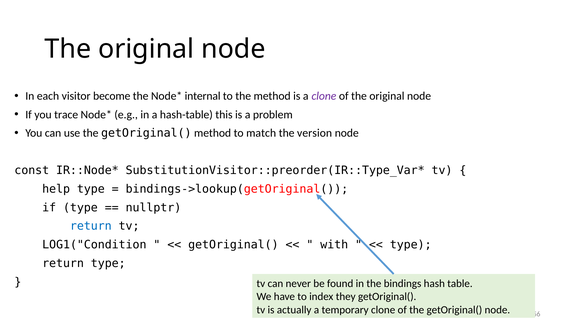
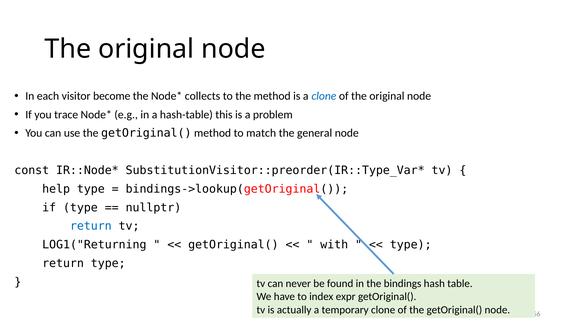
internal: internal -> collects
clone at (324, 96) colour: purple -> blue
version: version -> general
LOG1("Condition: LOG1("Condition -> LOG1("Returning
they: they -> expr
